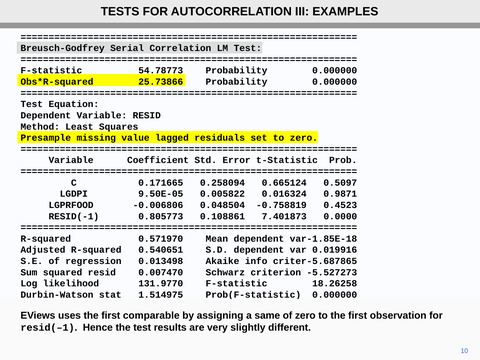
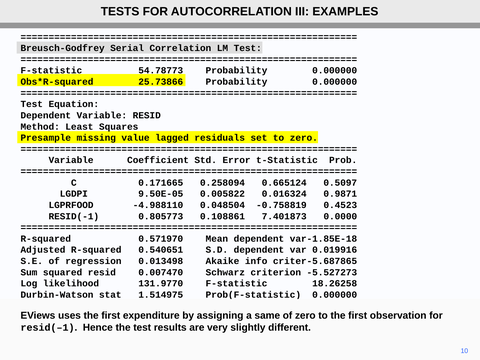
-0.006806: -0.006806 -> -4.988110
comparable: comparable -> expenditure
